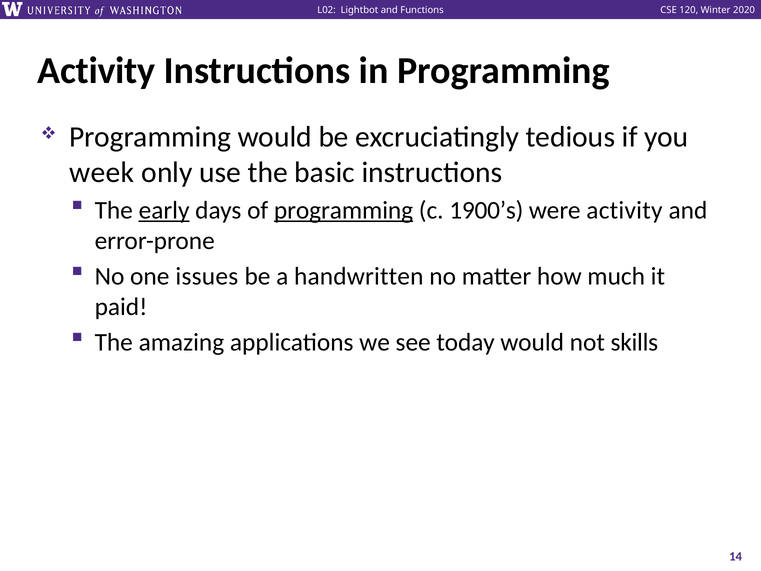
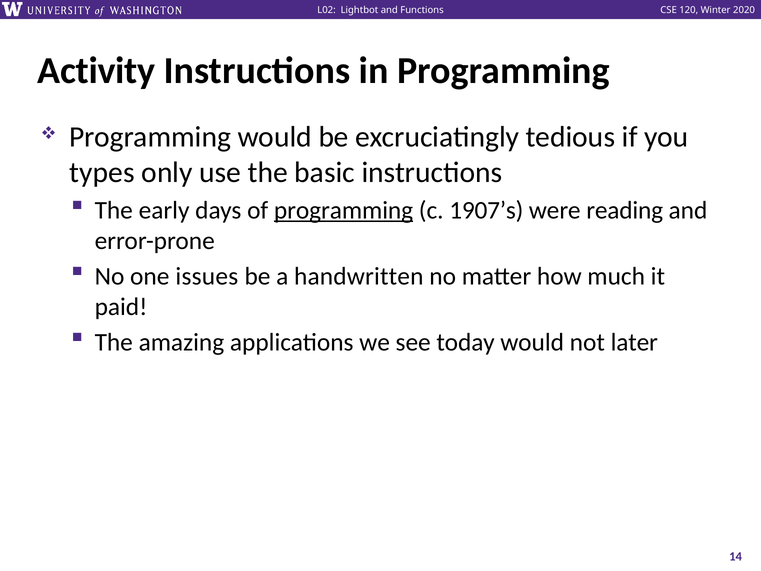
week: week -> types
early underline: present -> none
1900’s: 1900’s -> 1907’s
were activity: activity -> reading
skills: skills -> later
